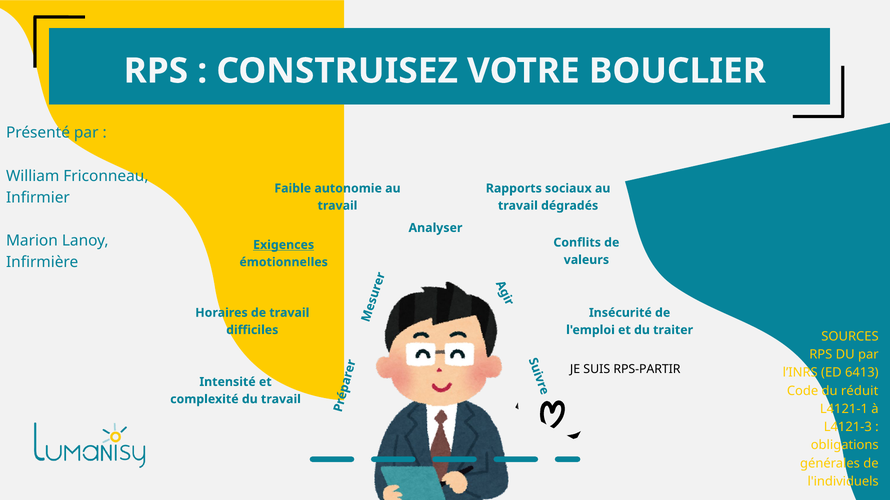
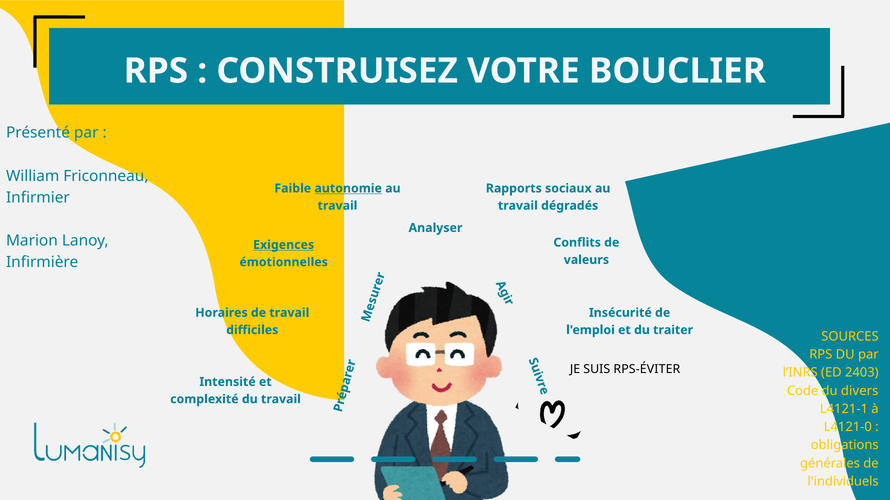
autonomie underline: none -> present
RPS-PARTIR: RPS-PARTIR -> RPS-ÉVITER
6413: 6413 -> 2403
réduit: réduit -> divers
L4121-3: L4121-3 -> L4121-0
